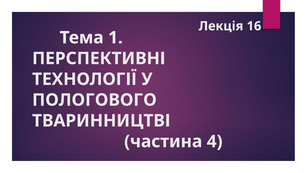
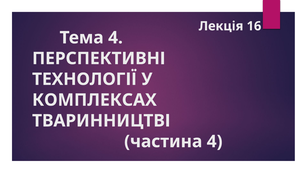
Тема 1: 1 -> 4
ПОЛОГОВОГО: ПОЛОГОВОГО -> КОМПЛЕКСАХ
